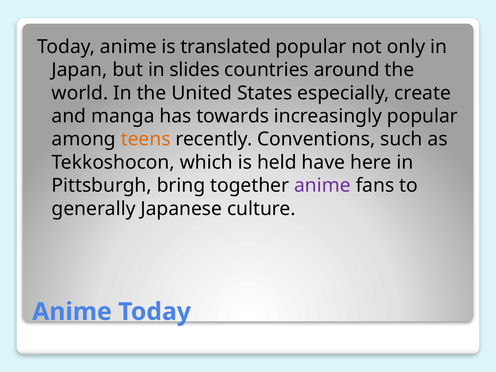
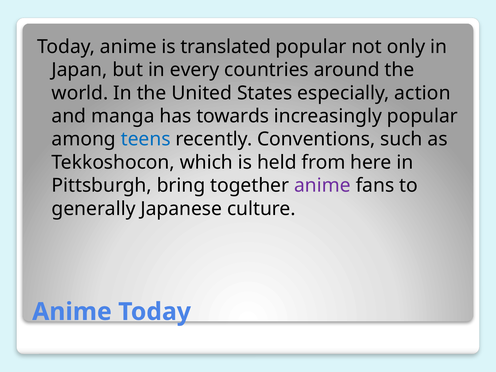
slides: slides -> every
create: create -> action
teens colour: orange -> blue
have: have -> from
